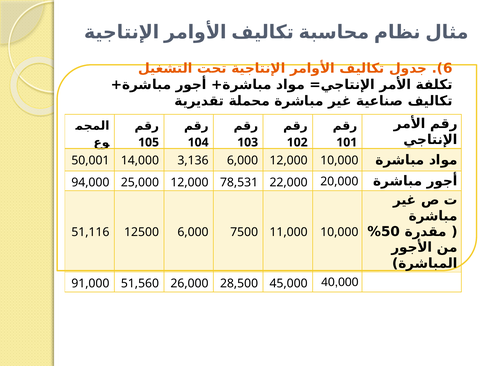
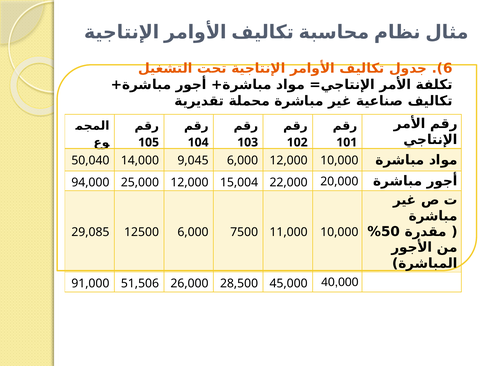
50,001: 50,001 -> 50,040
3,136: 3,136 -> 9,045
78,531: 78,531 -> 15,004
51,116: 51,116 -> 29,085
51,560: 51,560 -> 51,506
